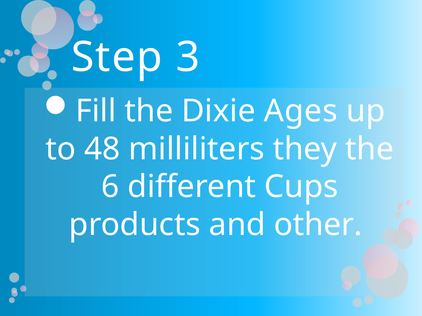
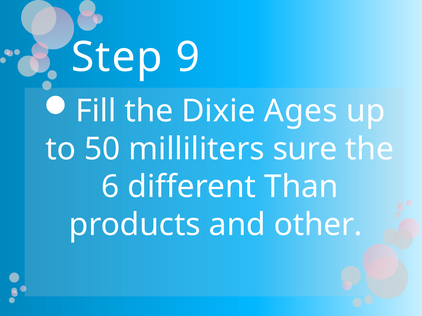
3: 3 -> 9
48: 48 -> 50
they: they -> sure
Cups: Cups -> Than
